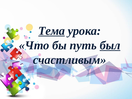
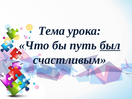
Тема underline: present -> none
